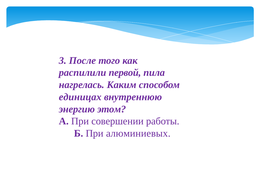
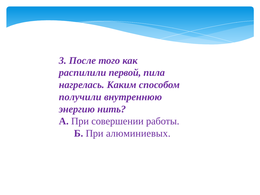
единицах: единицах -> получили
этом: этом -> нить
